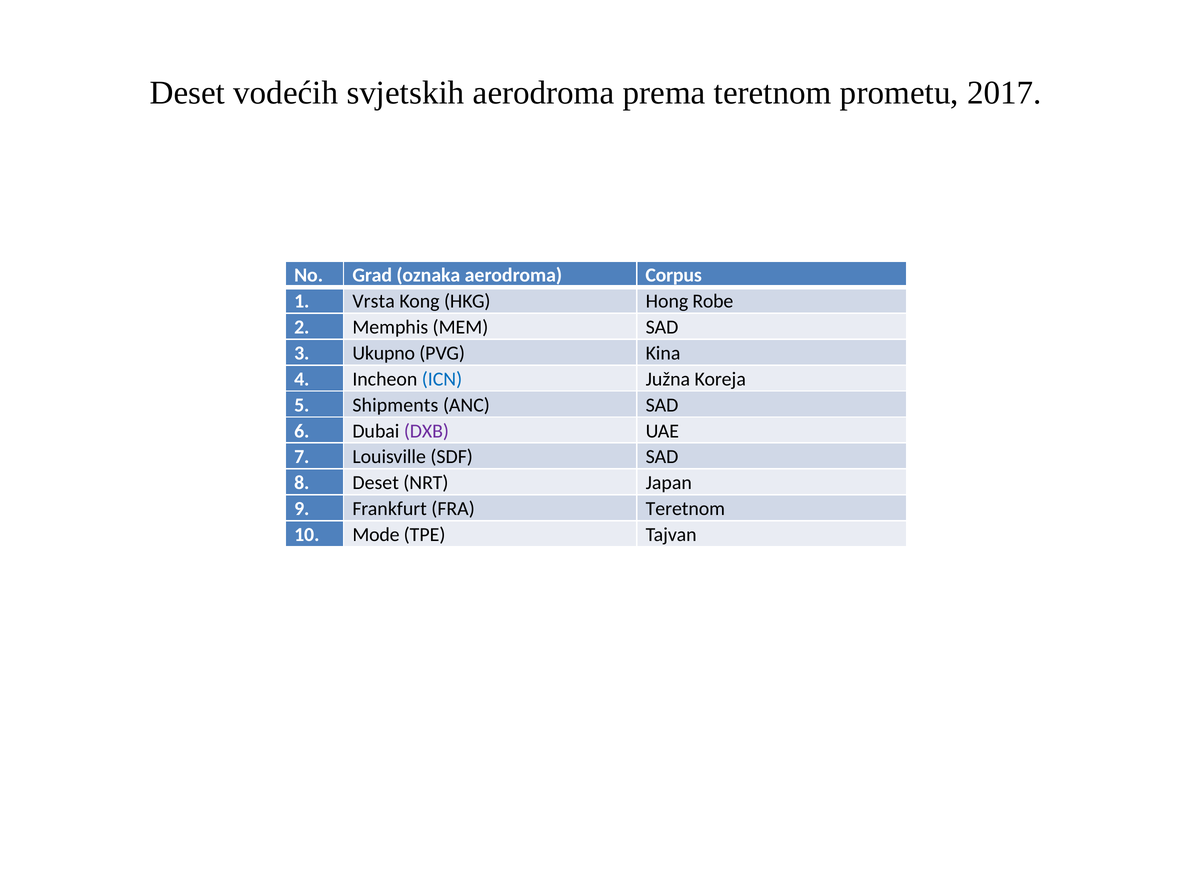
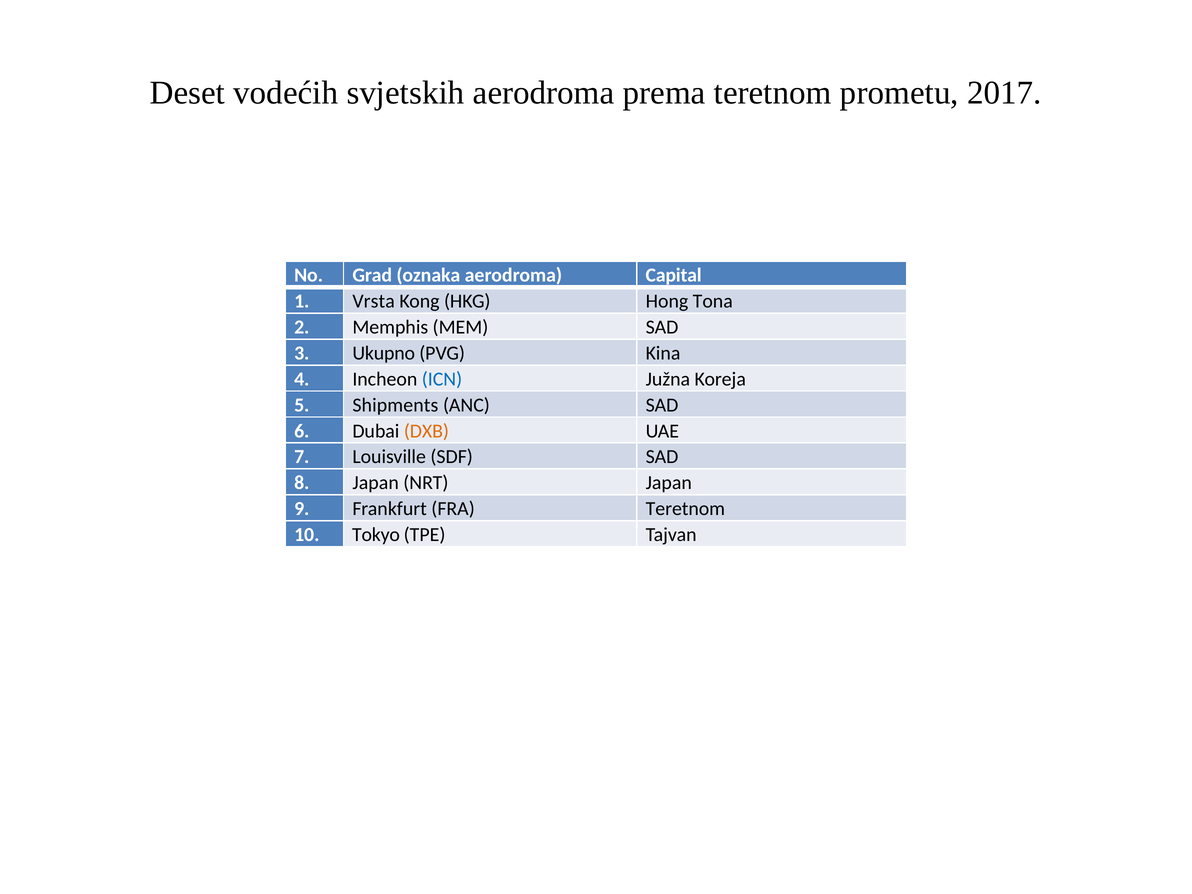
Corpus: Corpus -> Capital
Robe: Robe -> Tona
DXB colour: purple -> orange
8 Deset: Deset -> Japan
Mode: Mode -> Tokyo
